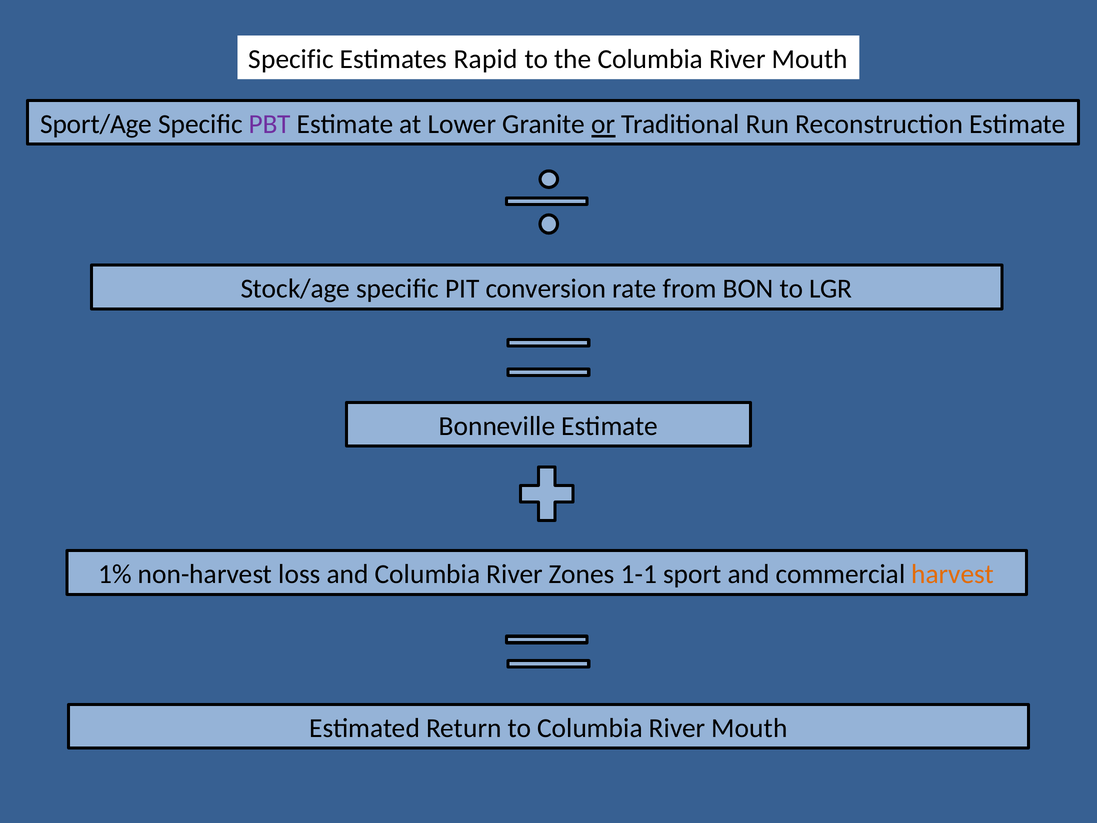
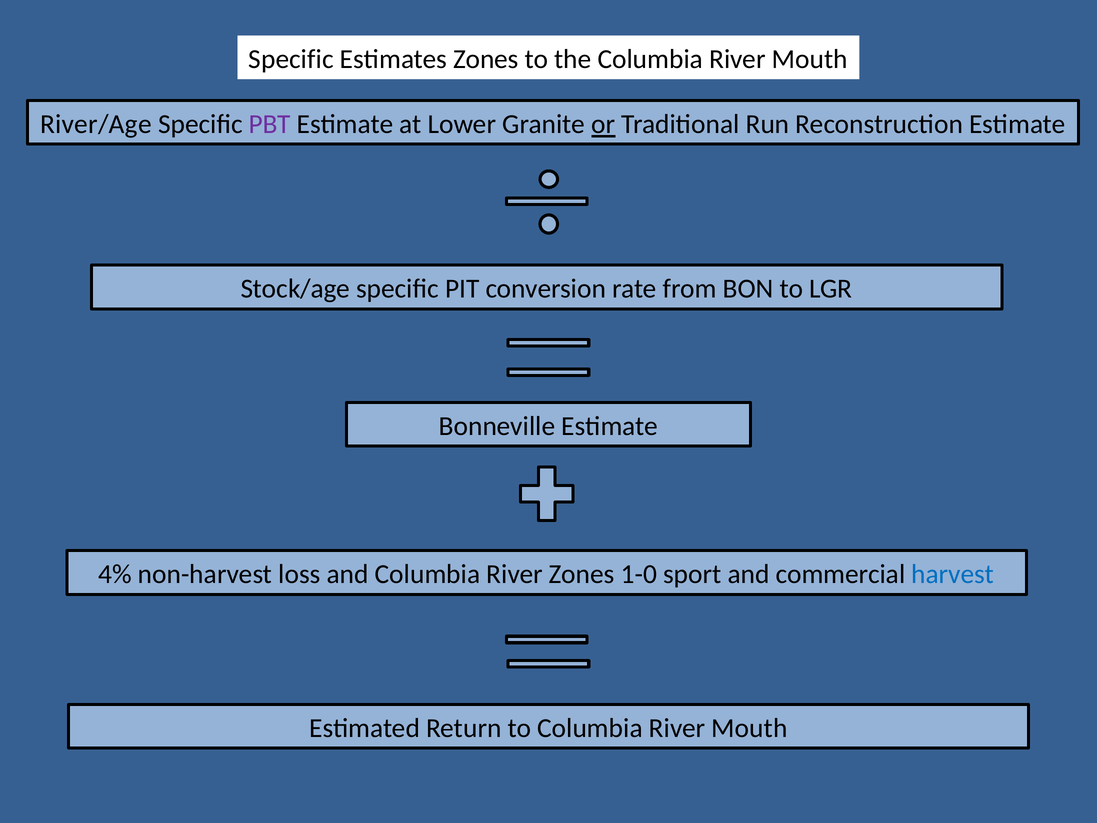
Estimates Rapid: Rapid -> Zones
Sport/Age: Sport/Age -> River/Age
1%: 1% -> 4%
1-1: 1-1 -> 1-0
harvest colour: orange -> blue
